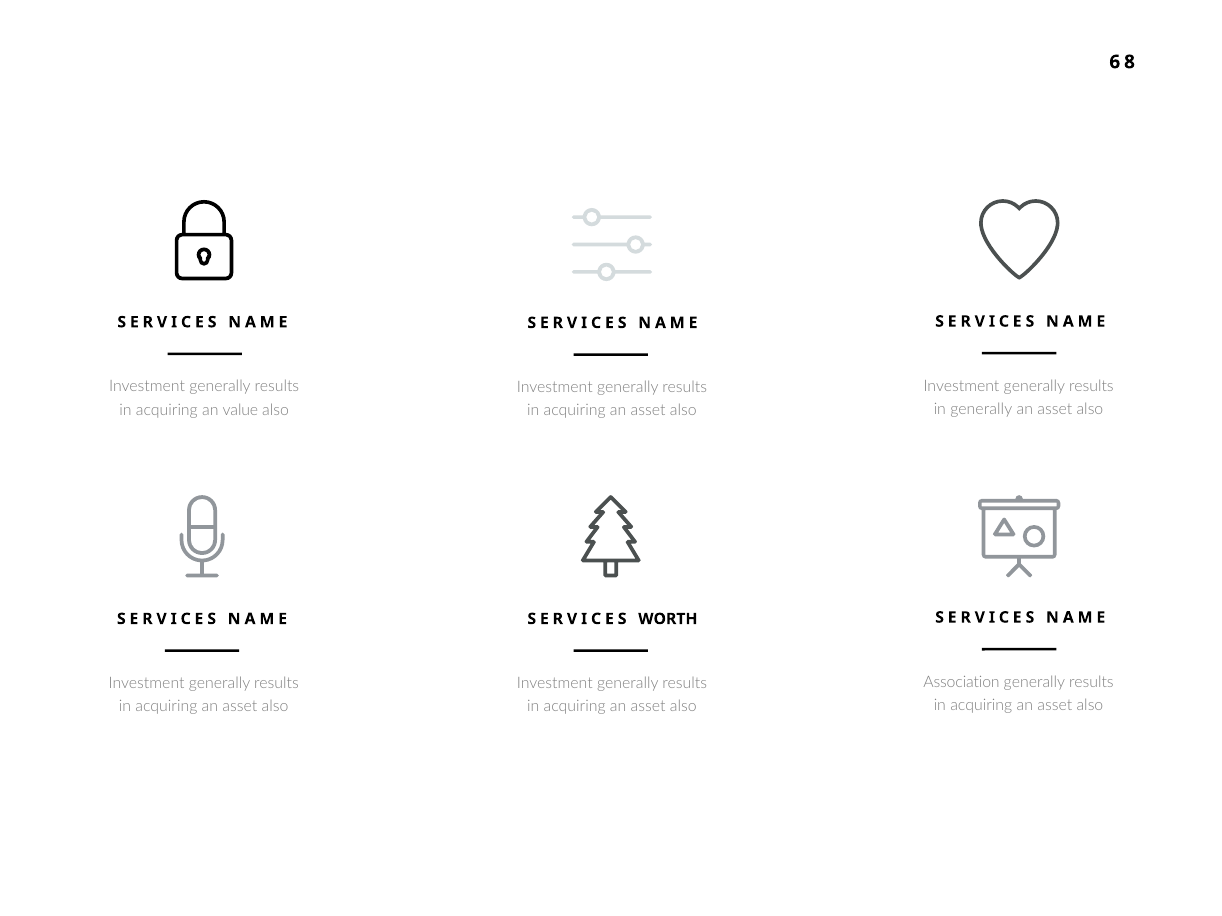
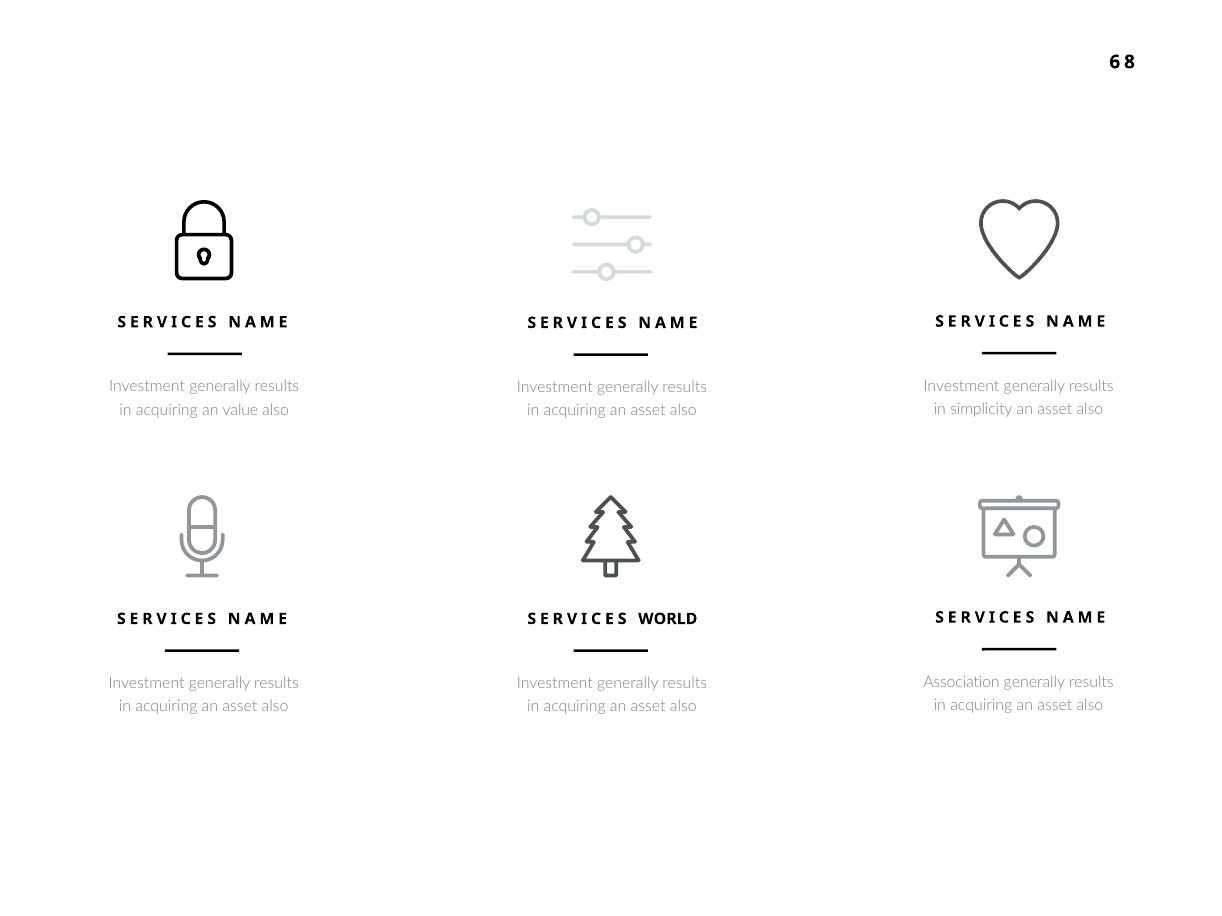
in generally: generally -> simplicity
WORTH: WORTH -> WORLD
